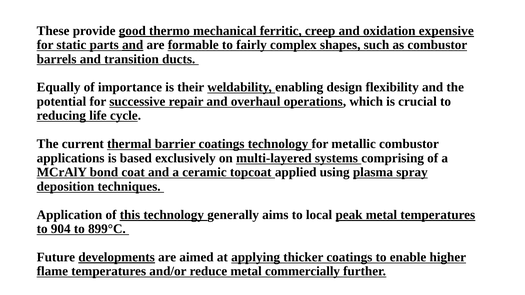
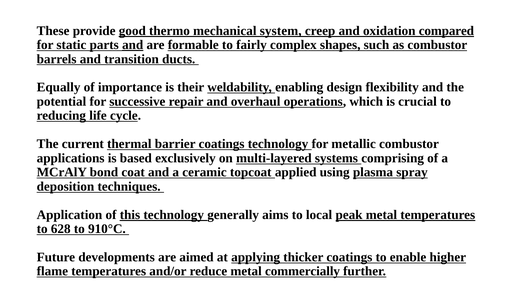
ferritic: ferritic -> system
expensive: expensive -> compared
904: 904 -> 628
899°C: 899°C -> 910°C
developments underline: present -> none
